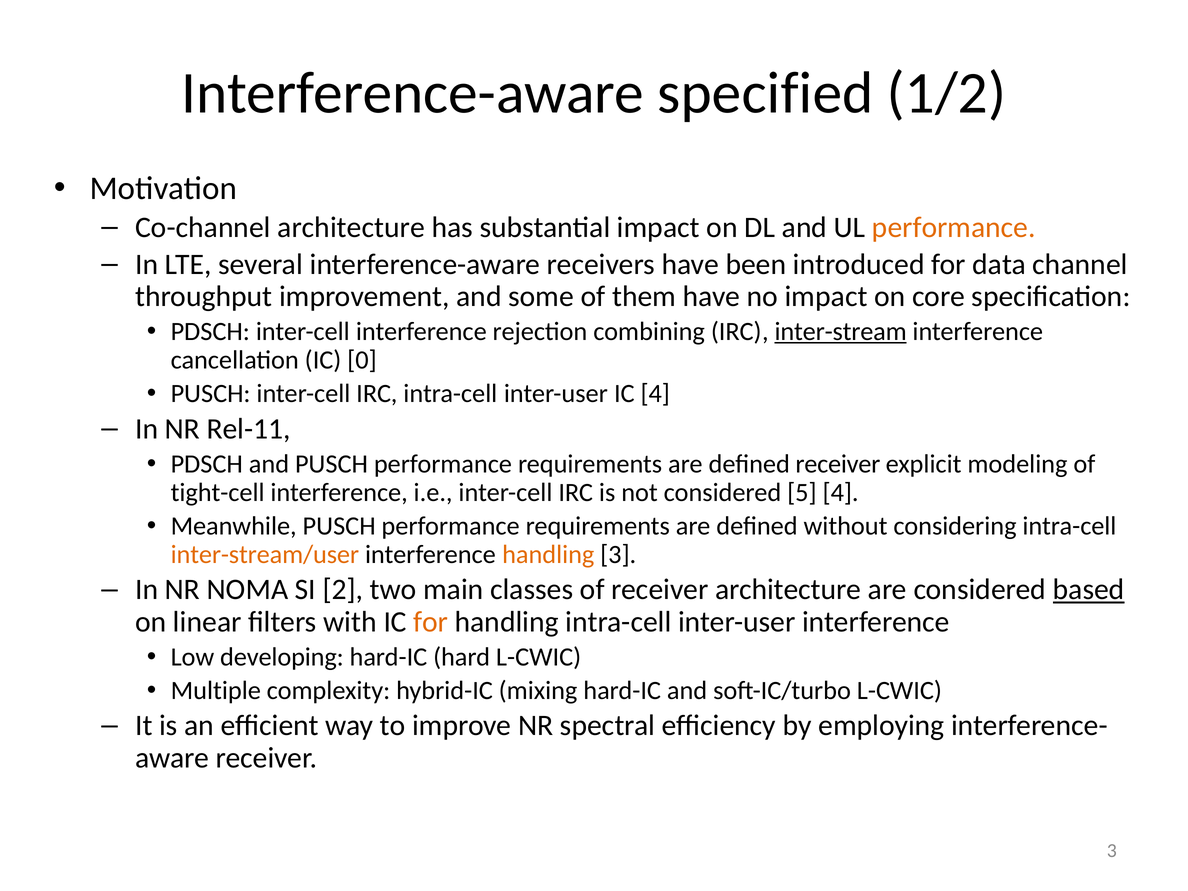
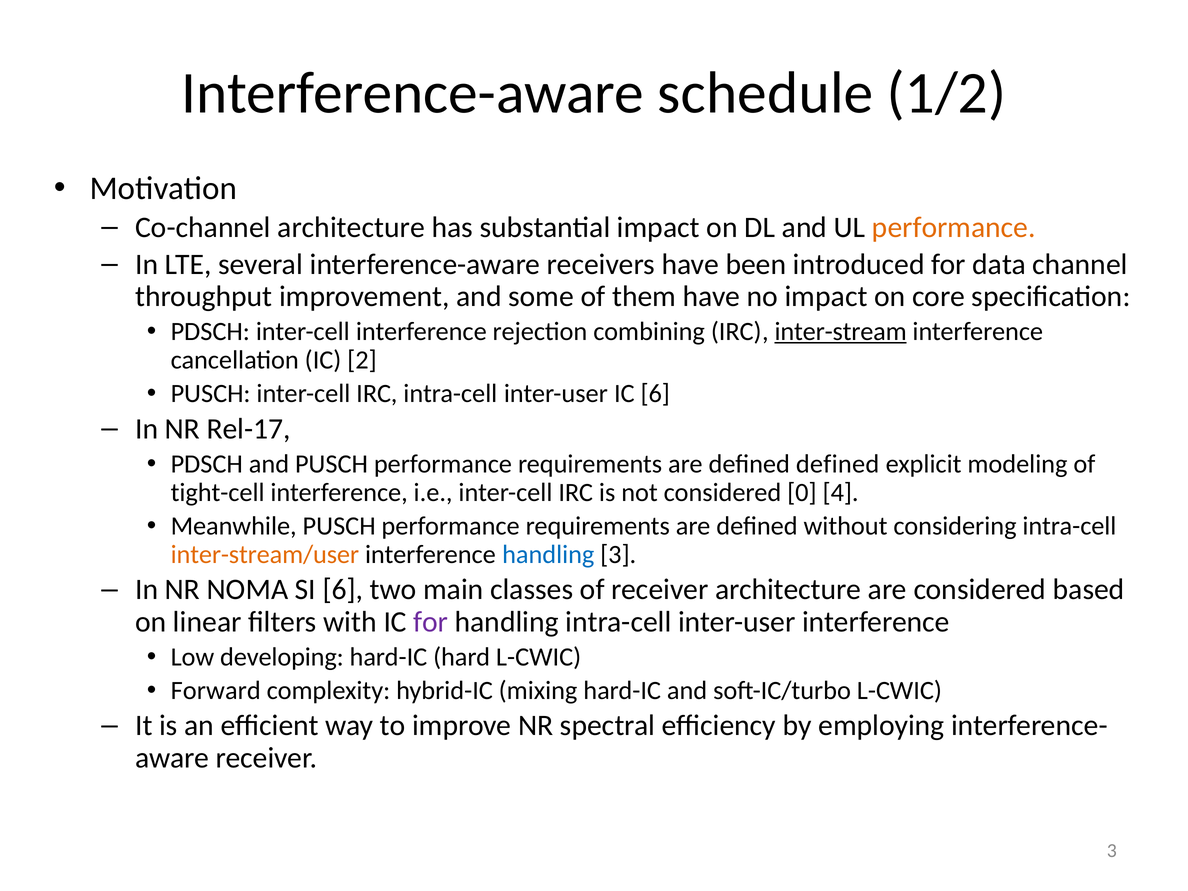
specified: specified -> schedule
0: 0 -> 2
IC 4: 4 -> 6
Rel-11: Rel-11 -> Rel-17
defined receiver: receiver -> defined
5: 5 -> 0
handling at (548, 554) colour: orange -> blue
SI 2: 2 -> 6
based underline: present -> none
for at (431, 622) colour: orange -> purple
Multiple: Multiple -> Forward
